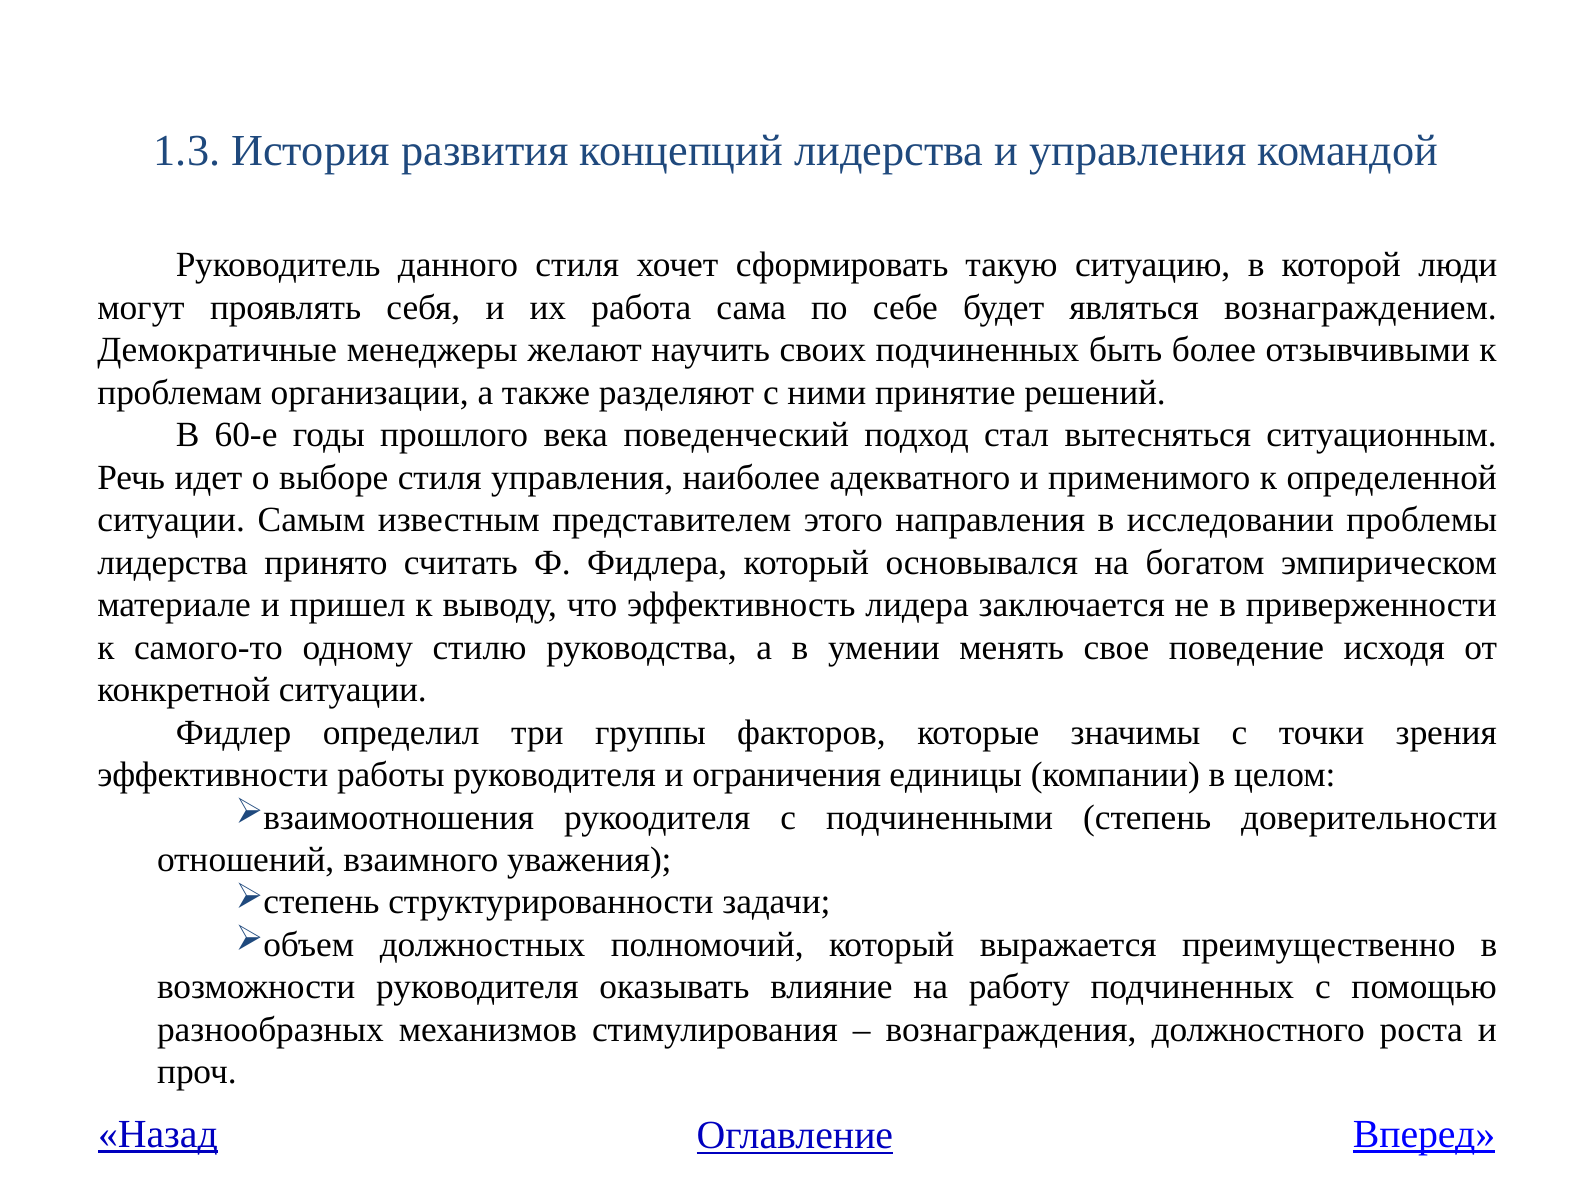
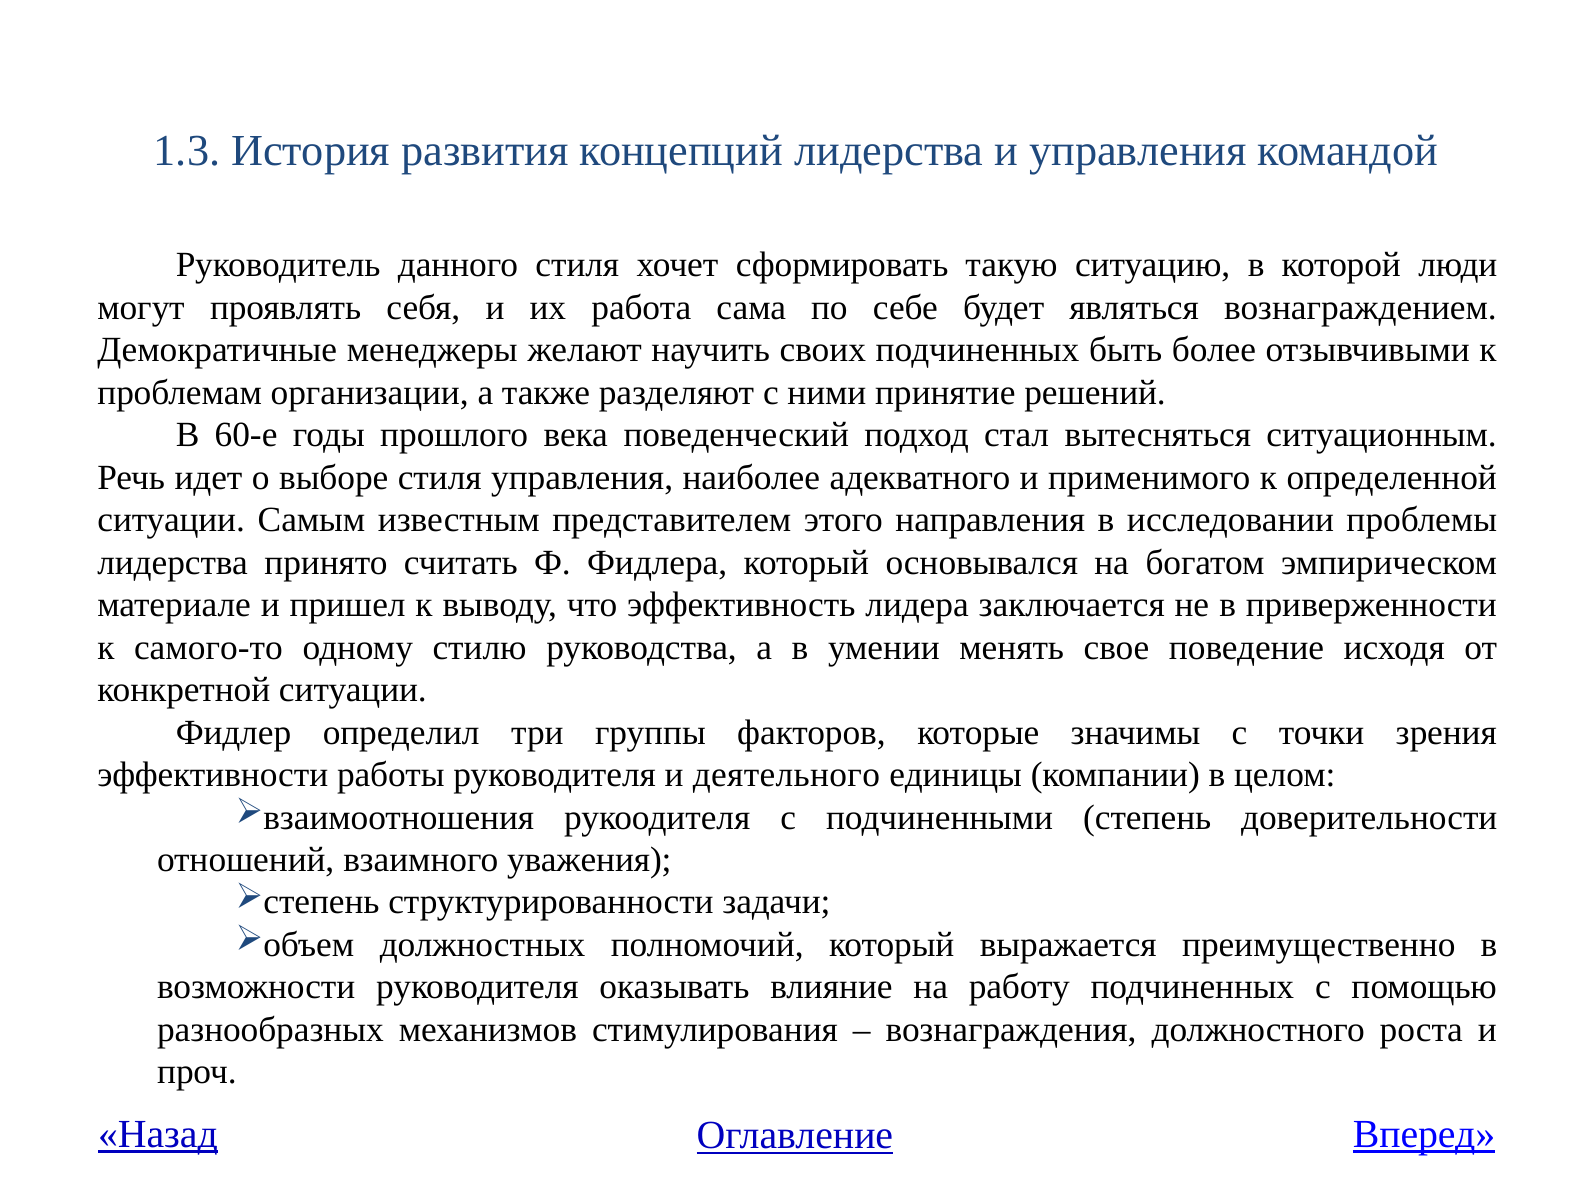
ограничения: ограничения -> деятельного
